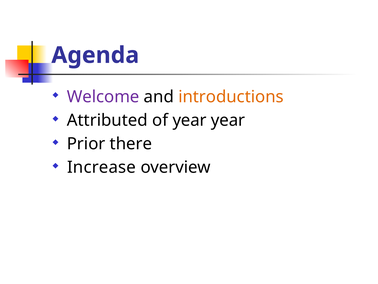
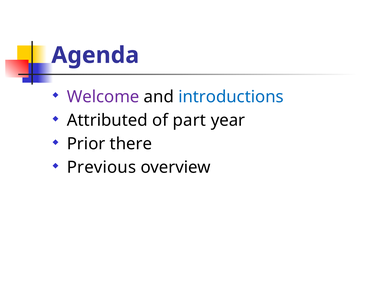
introductions colour: orange -> blue
of year: year -> part
Increase: Increase -> Previous
